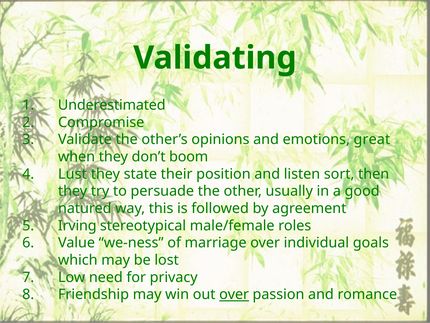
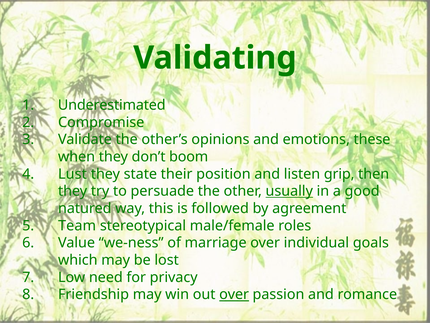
great: great -> these
sort: sort -> grip
usually underline: none -> present
Irving: Irving -> Team
